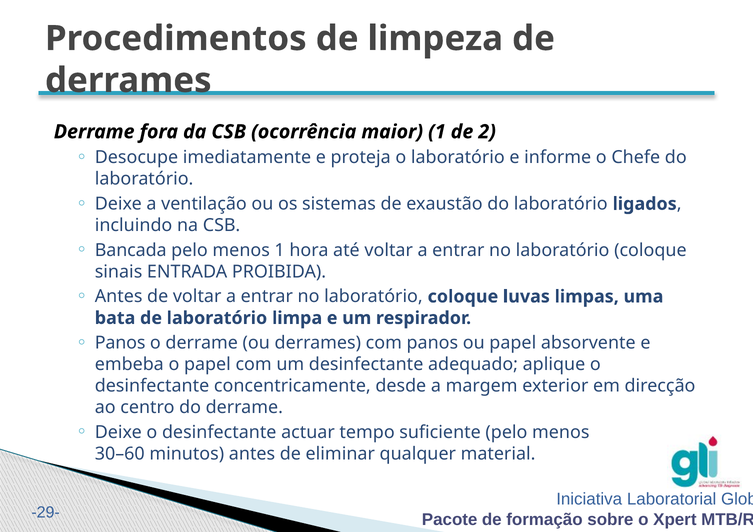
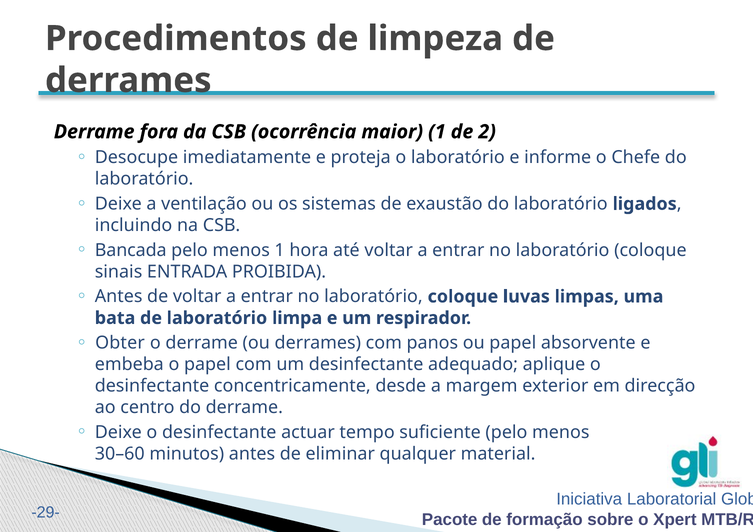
Panos at (120, 343): Panos -> Obter
